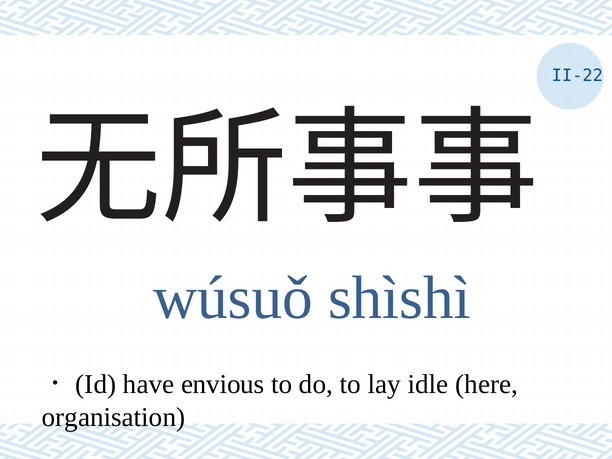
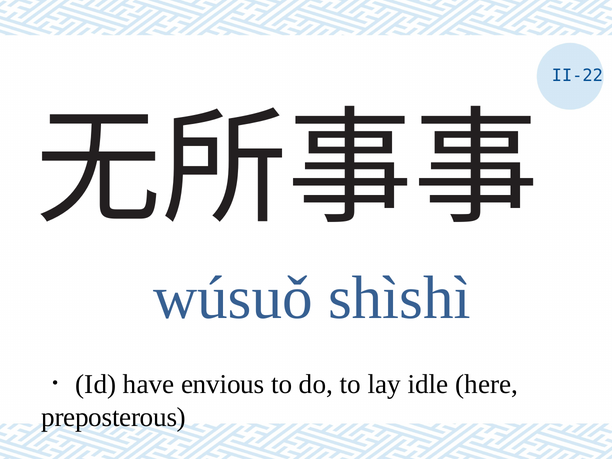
organisation: organisation -> preposterous
